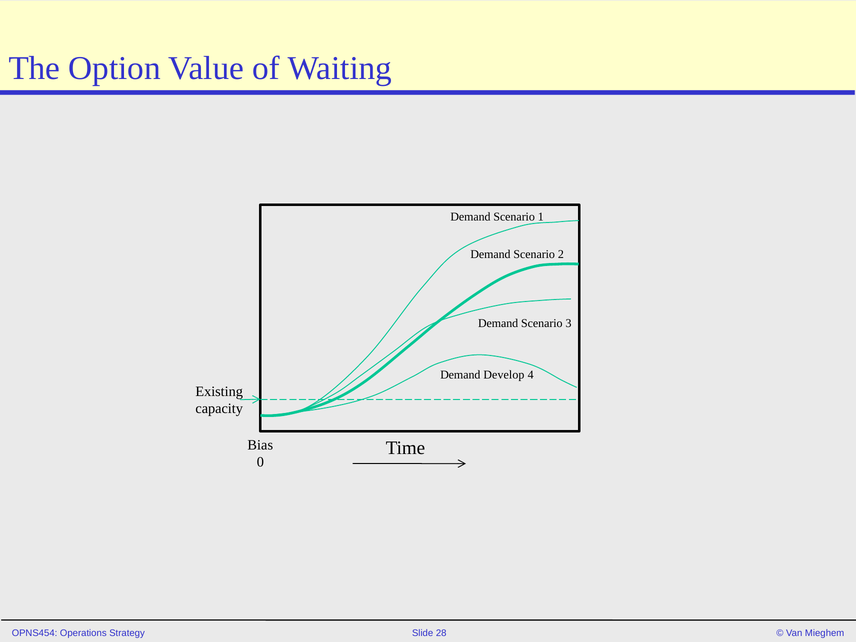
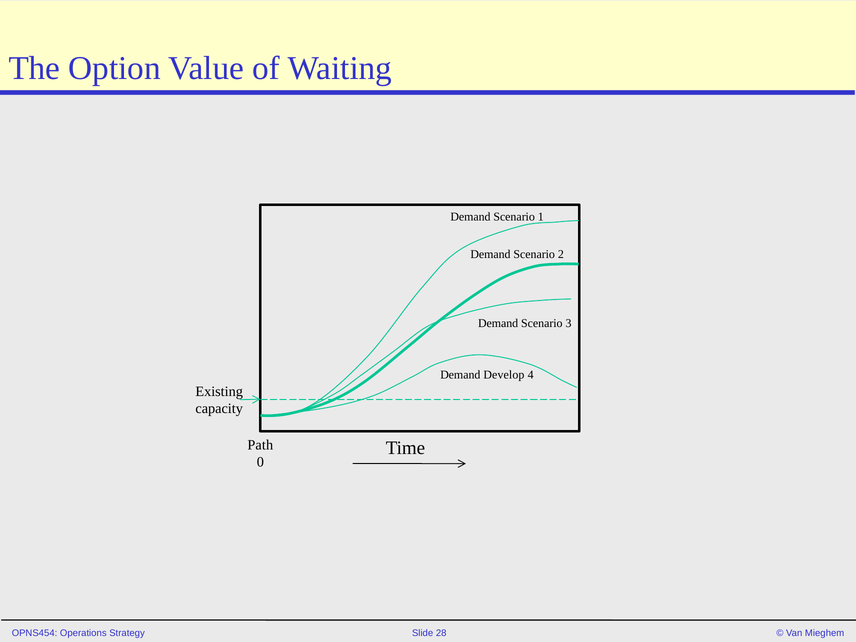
Bias: Bias -> Path
